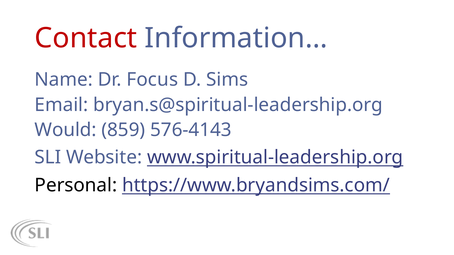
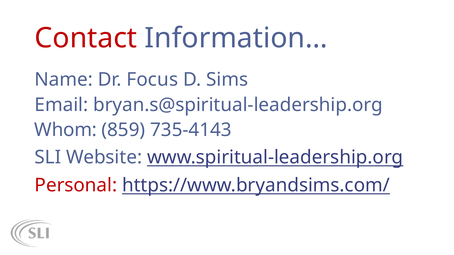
Would: Would -> Whom
576-4143: 576-4143 -> 735-4143
Personal colour: black -> red
